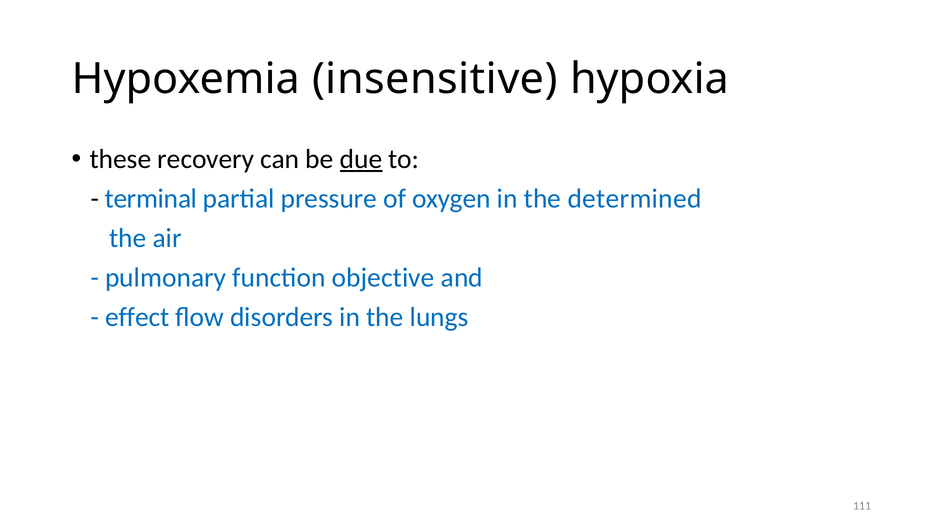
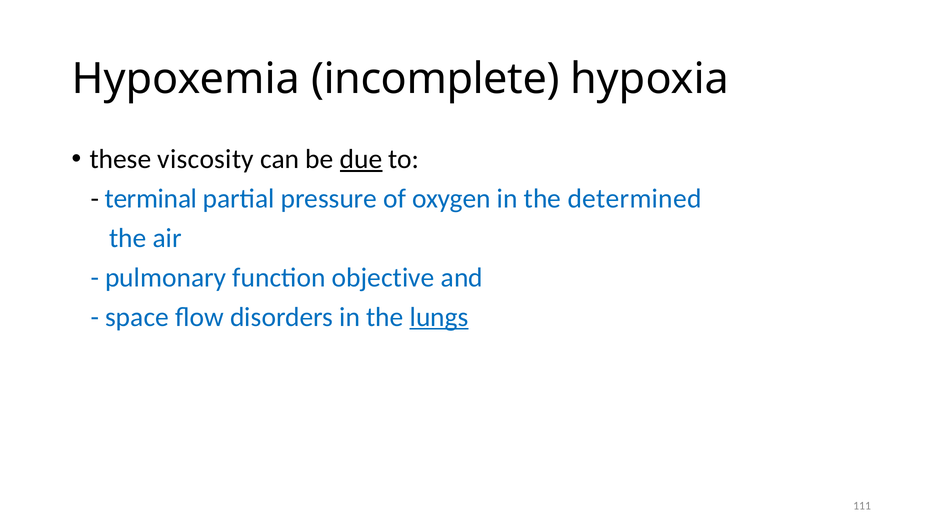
insensitive: insensitive -> incomplete
recovery: recovery -> viscosity
effect: effect -> space
lungs underline: none -> present
